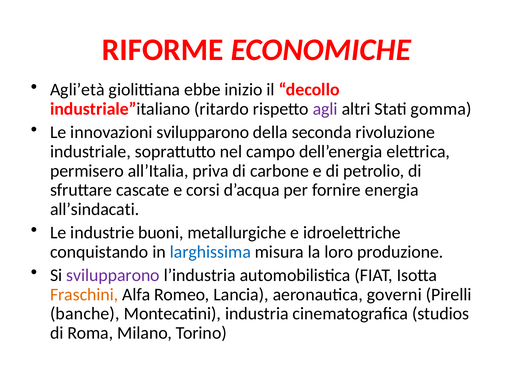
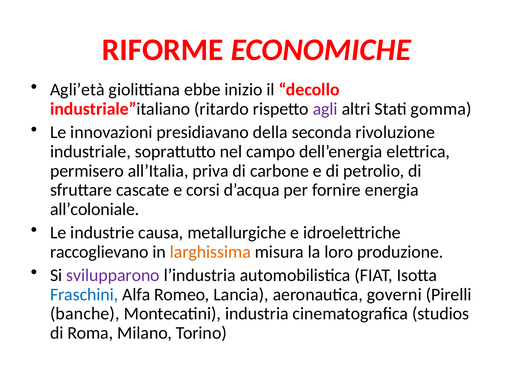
innovazioni svilupparono: svilupparono -> presidiavano
all’sindacati: all’sindacati -> all’coloniale
buoni: buoni -> causa
conquistando: conquistando -> raccoglievano
larghissima colour: blue -> orange
Fraschini colour: orange -> blue
